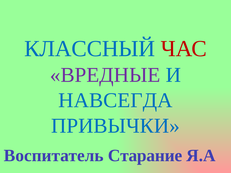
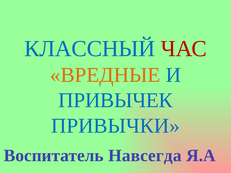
ВРЕДНЫЕ colour: purple -> orange
НАВСЕГДА: НАВСЕГДА -> ПРИВЫЧЕК
Старание: Старание -> Навсегда
